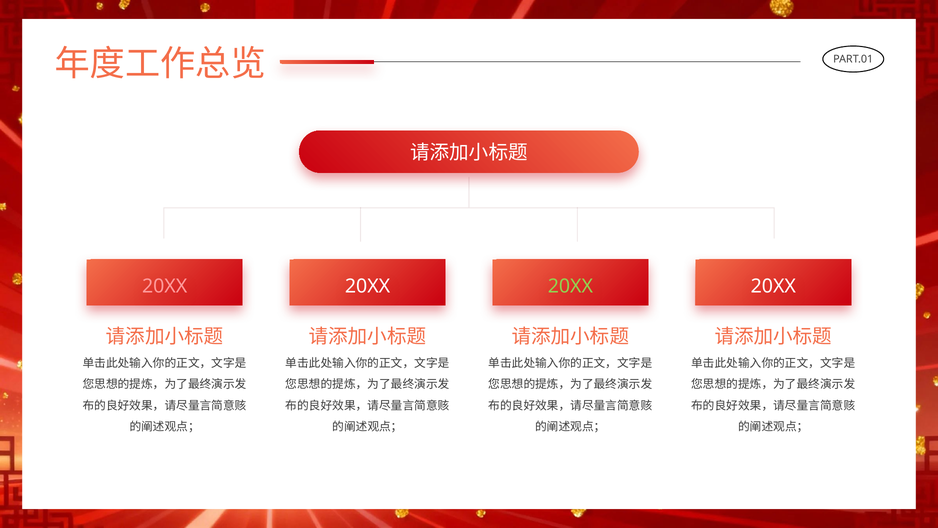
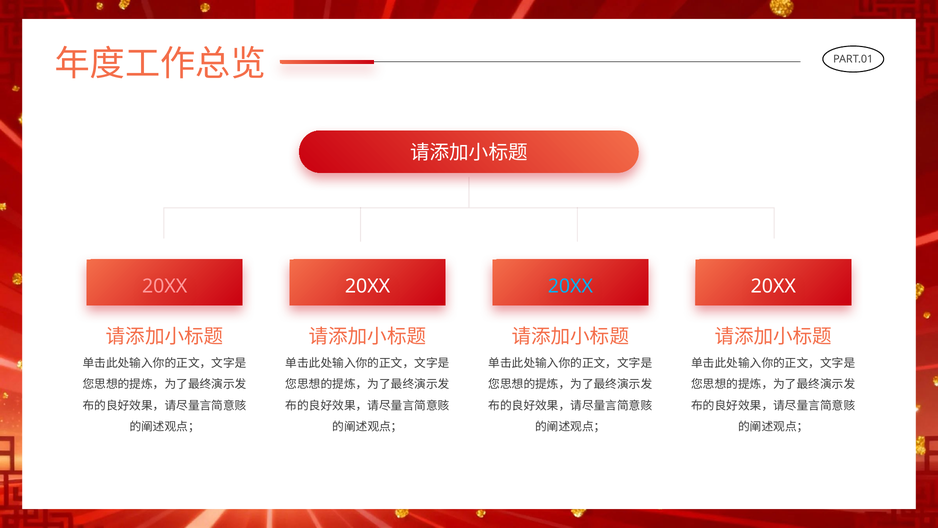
20XX at (570, 286) colour: light green -> light blue
